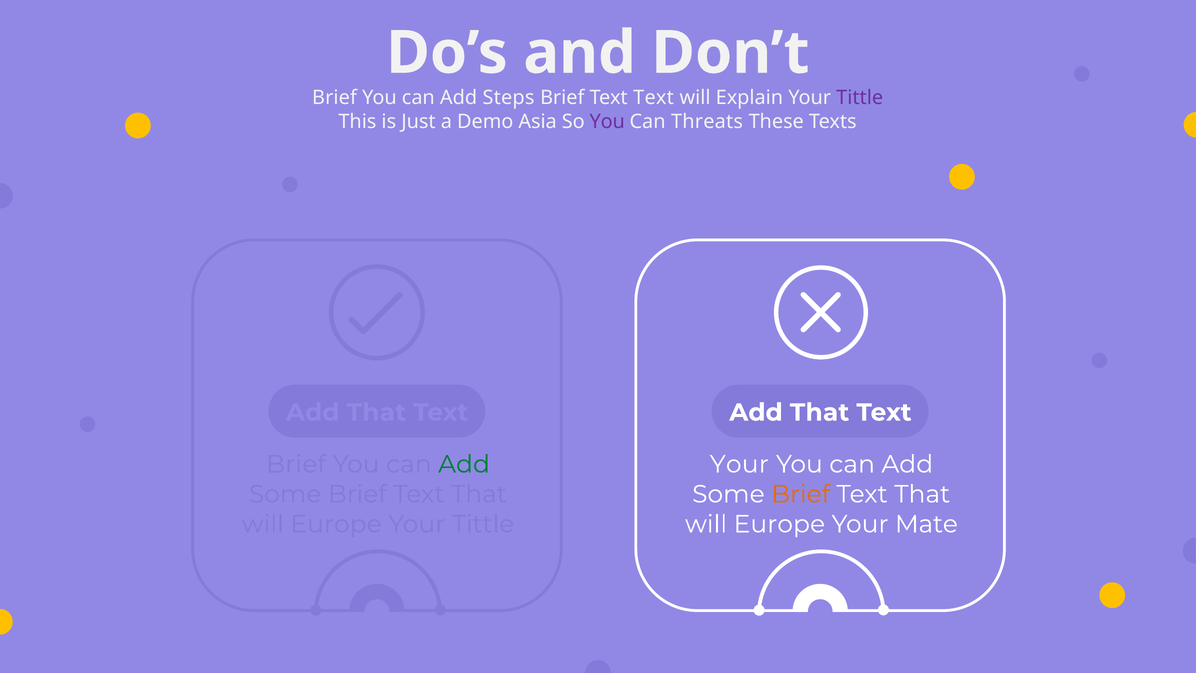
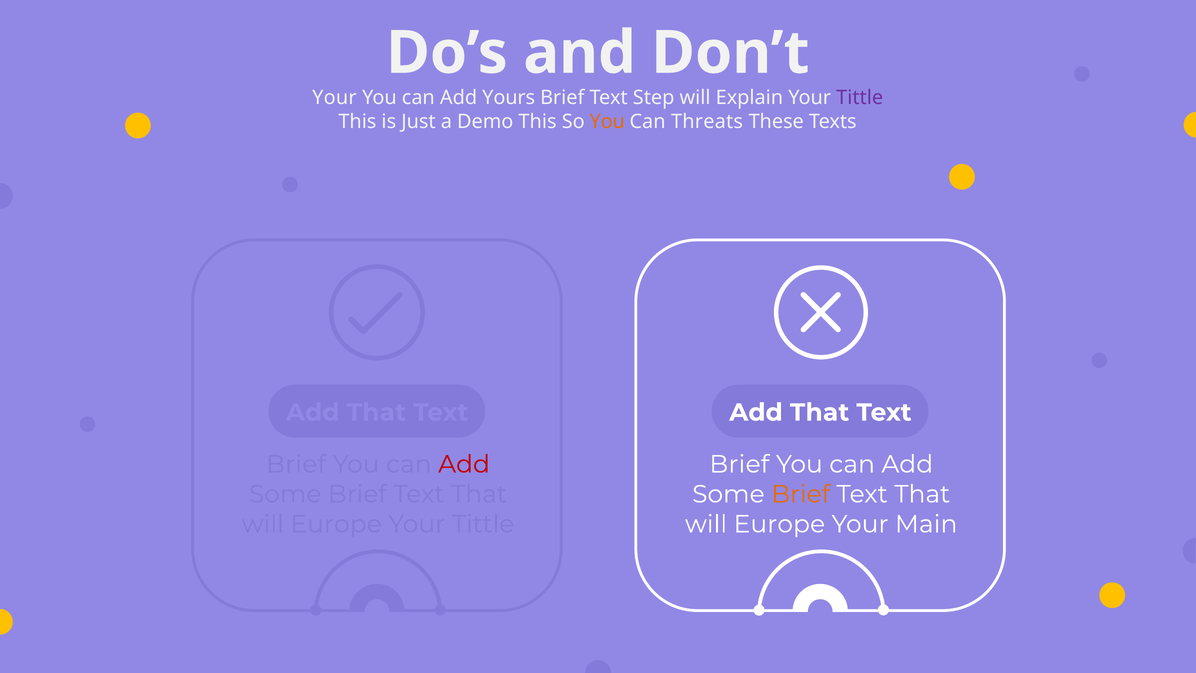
Brief at (334, 98): Brief -> Your
Steps: Steps -> Yours
Text at (654, 98): Text -> Step
Demo Asia: Asia -> This
You at (607, 122) colour: purple -> orange
Add at (464, 464) colour: green -> red
Your at (739, 464): Your -> Brief
Mate: Mate -> Main
